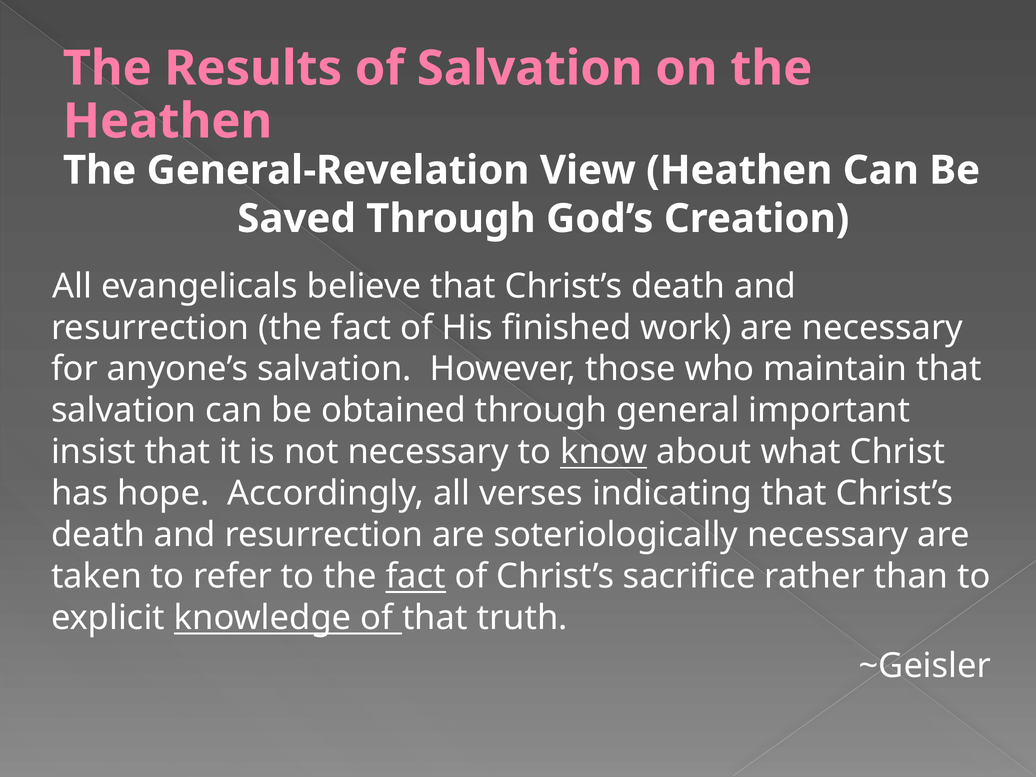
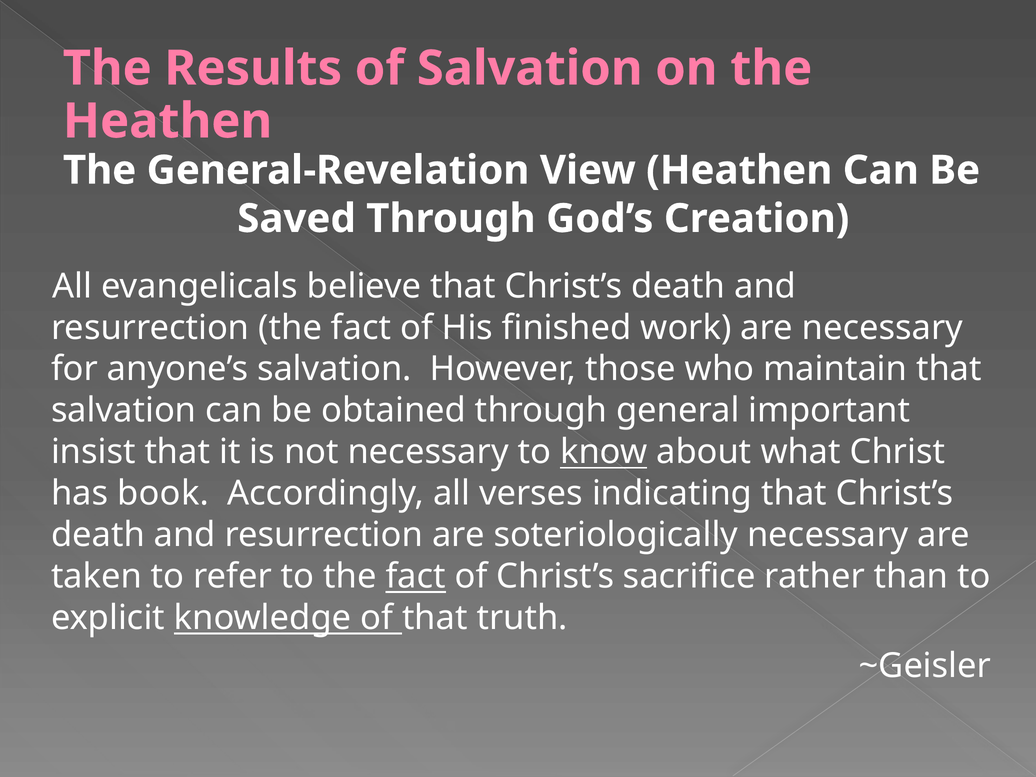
hope: hope -> book
